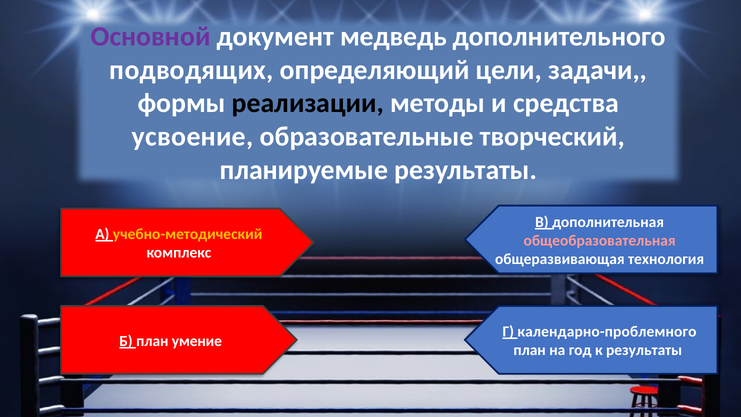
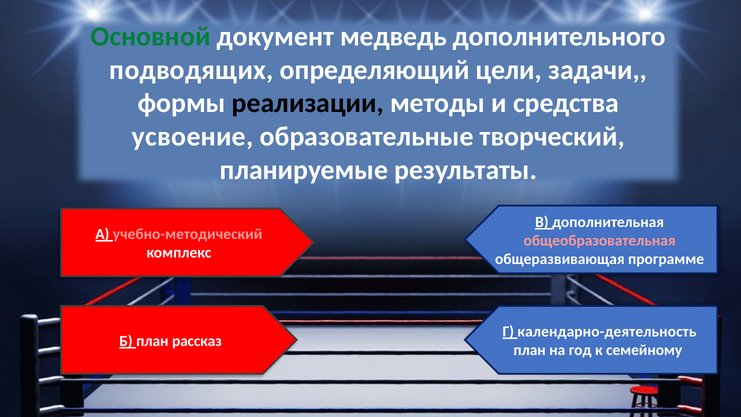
Основной colour: purple -> green
учебно-методический colour: yellow -> pink
технология: технология -> программе
календарно-проблемного: календарно-проблемного -> календарно-деятельность
умение: умение -> рассказ
к результаты: результаты -> семейному
